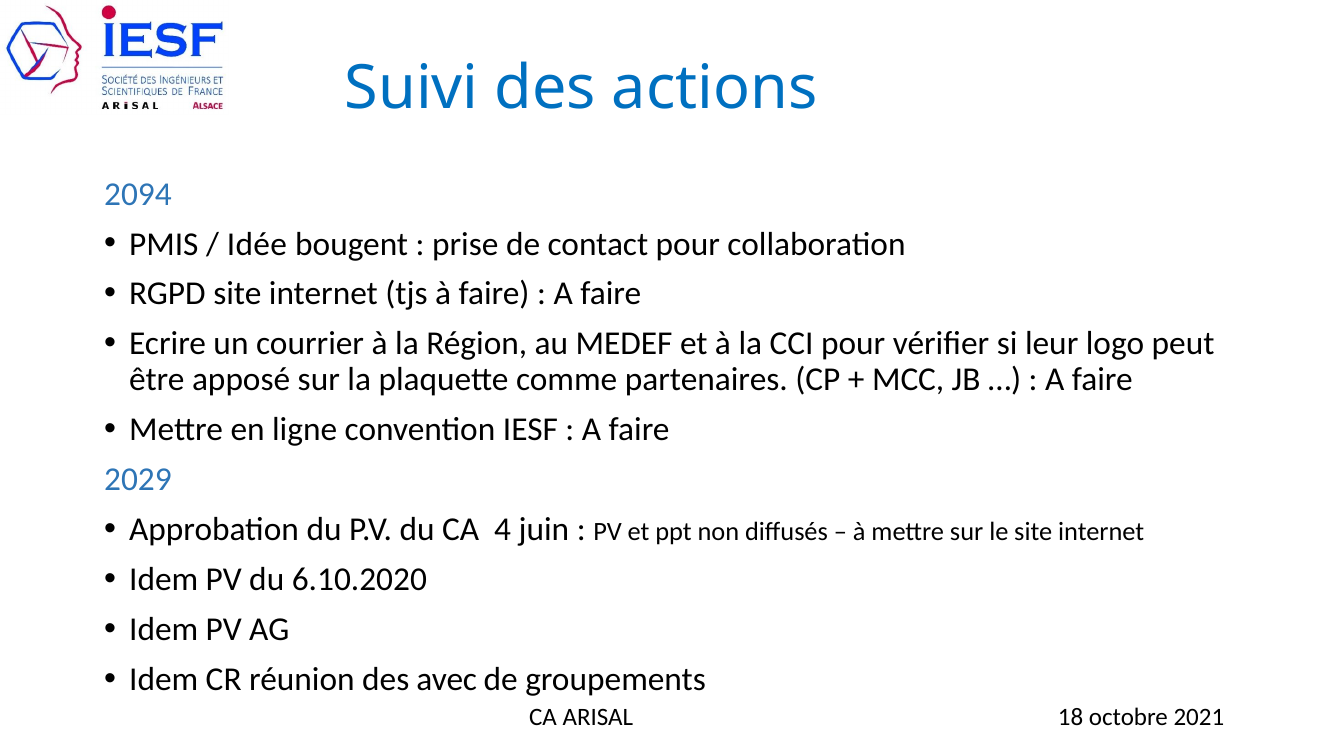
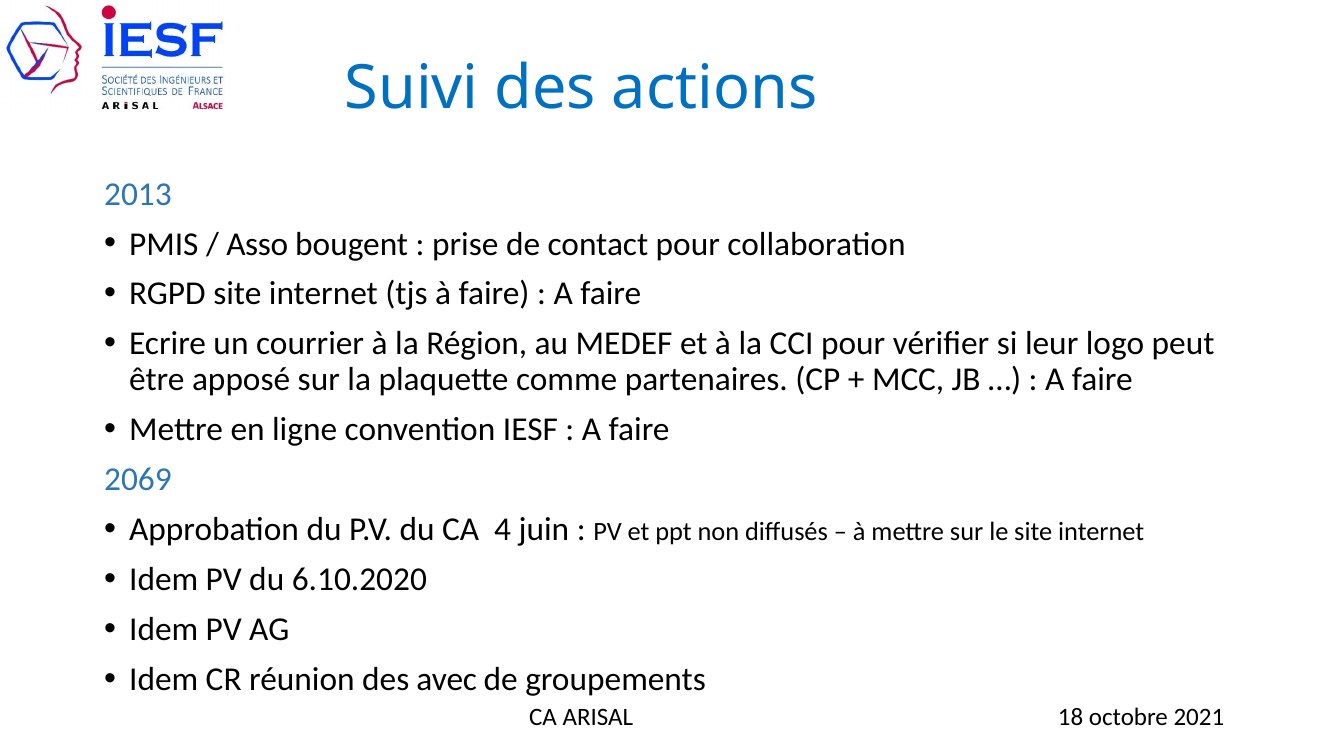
2094: 2094 -> 2013
Idée: Idée -> Asso
2029: 2029 -> 2069
